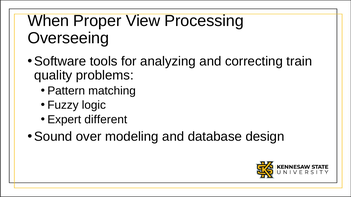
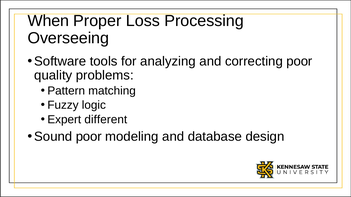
View: View -> Loss
correcting train: train -> poor
Sound over: over -> poor
